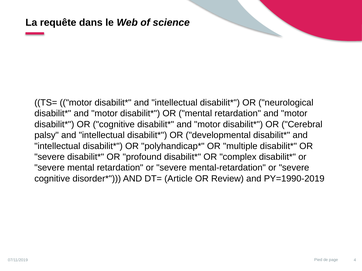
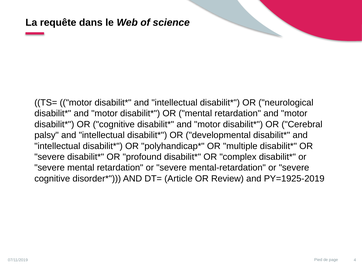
PY=1990-2019: PY=1990-2019 -> PY=1925-2019
